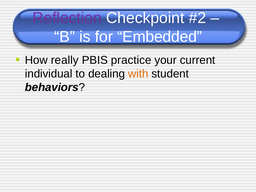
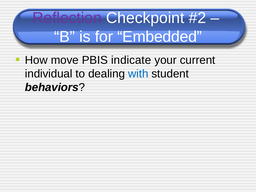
really: really -> move
practice: practice -> indicate
with colour: orange -> blue
